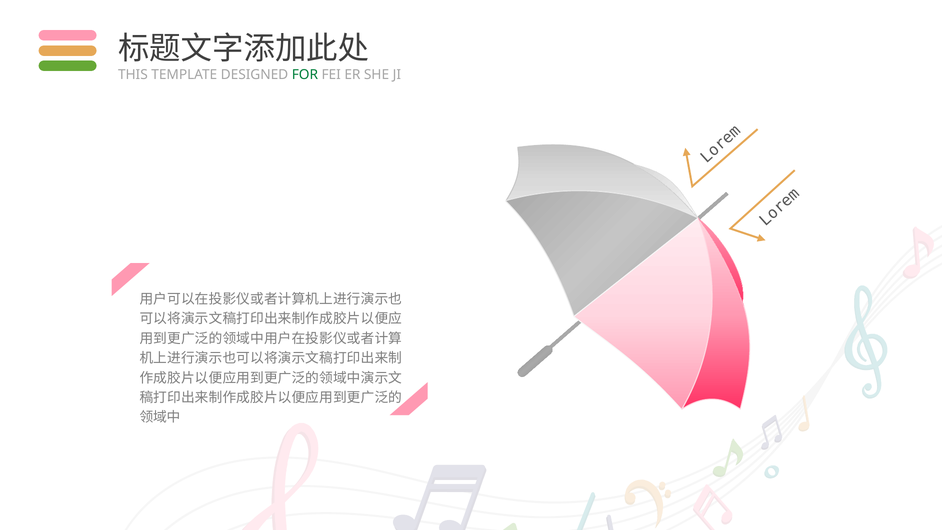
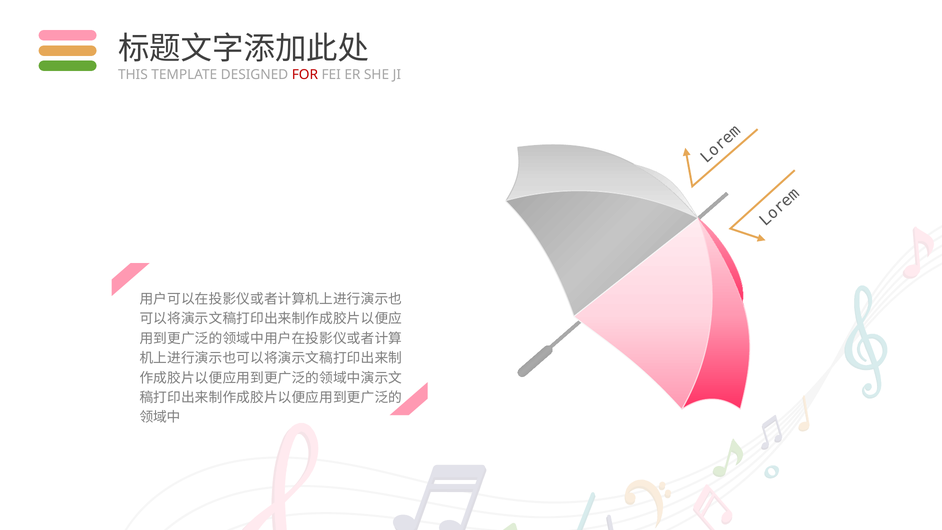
FOR colour: green -> red
